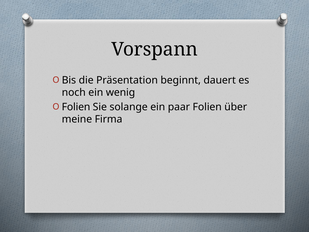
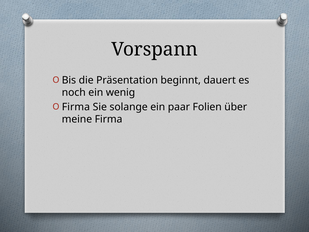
Folien at (76, 107): Folien -> Firma
